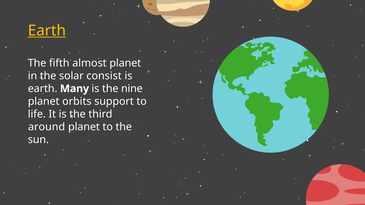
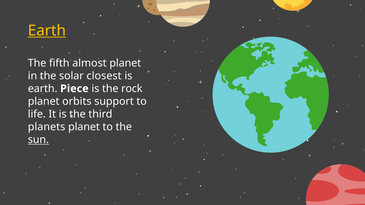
consist: consist -> closest
Many: Many -> Piece
nine: nine -> rock
around: around -> planets
sun underline: none -> present
